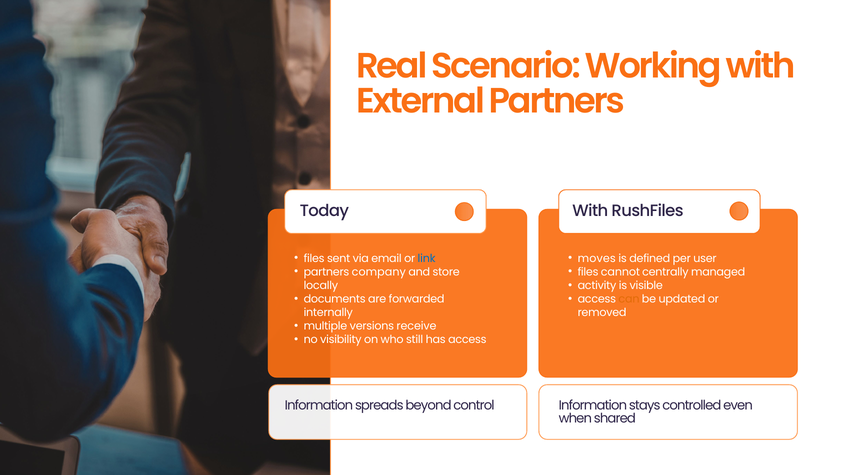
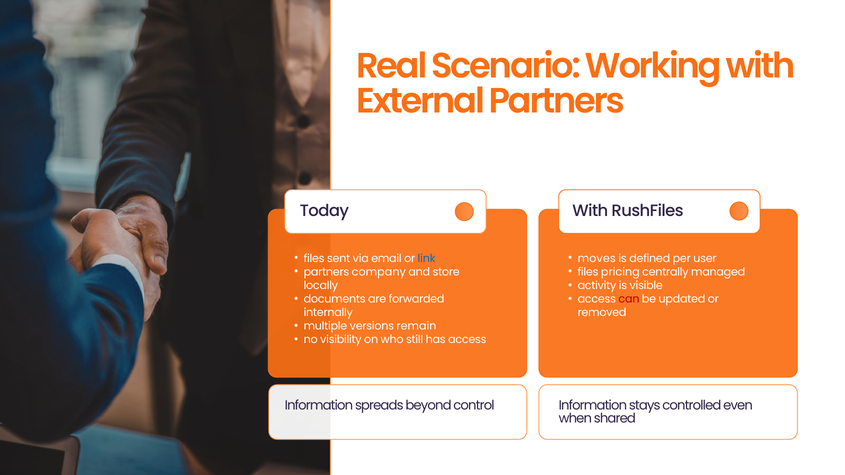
cannot: cannot -> pricing
can colour: orange -> red
receive: receive -> remain
